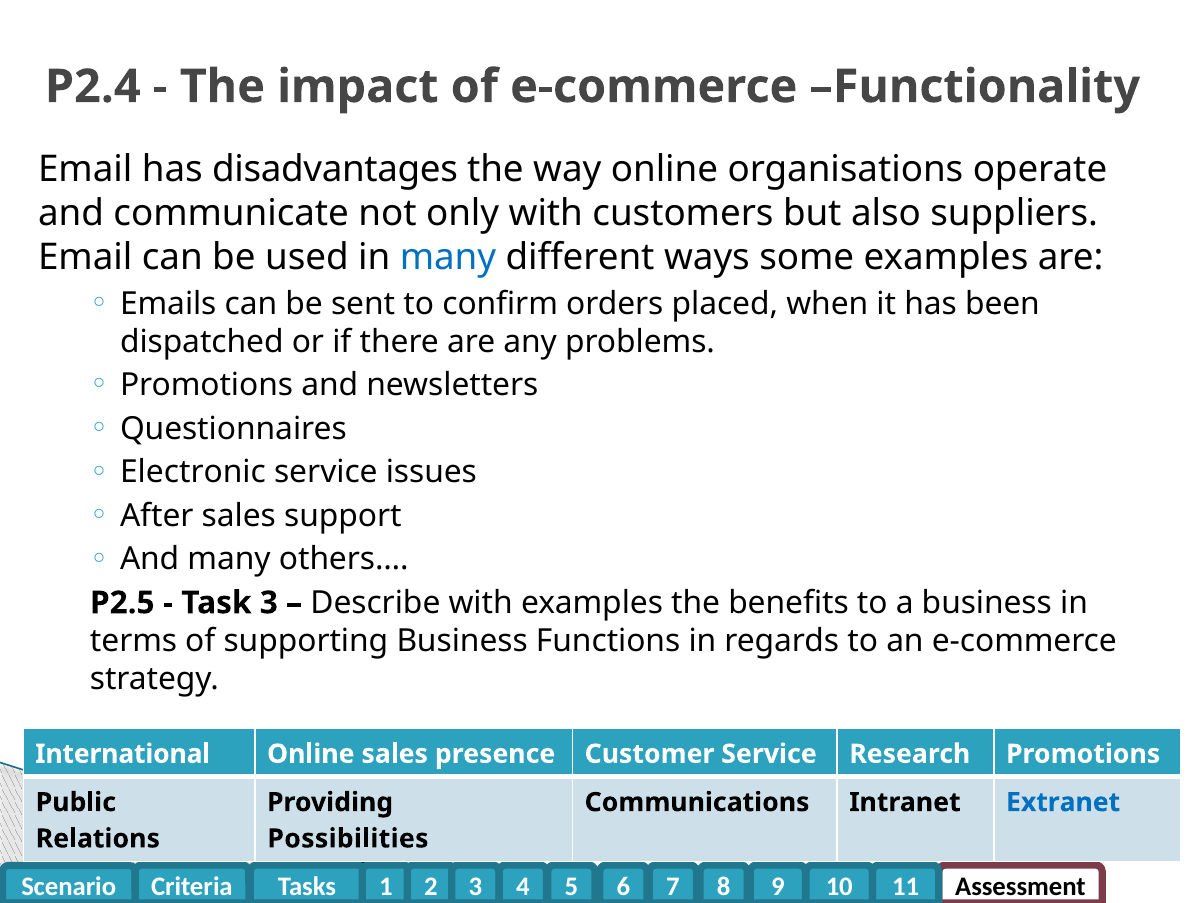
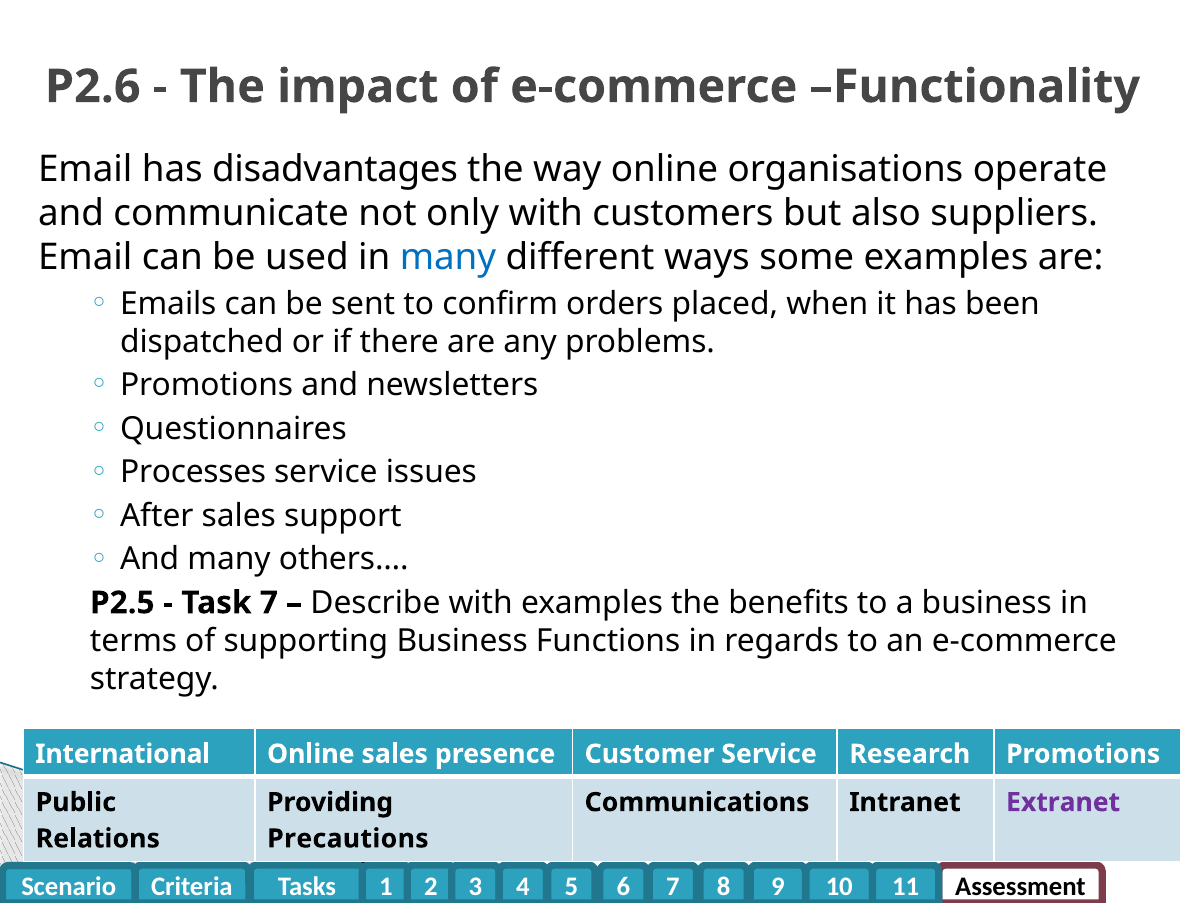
P2.4: P2.4 -> P2.6
Electronic: Electronic -> Processes
Task 3: 3 -> 7
Extranet colour: blue -> purple
Possibilities: Possibilities -> Precautions
